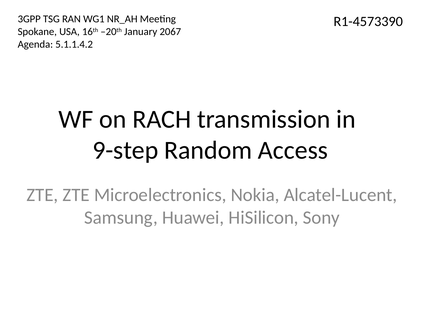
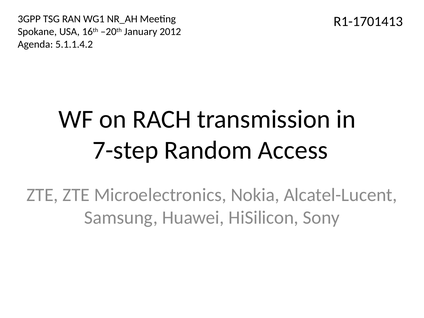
R1-4573390: R1-4573390 -> R1-1701413
2067: 2067 -> 2012
9-step: 9-step -> 7-step
